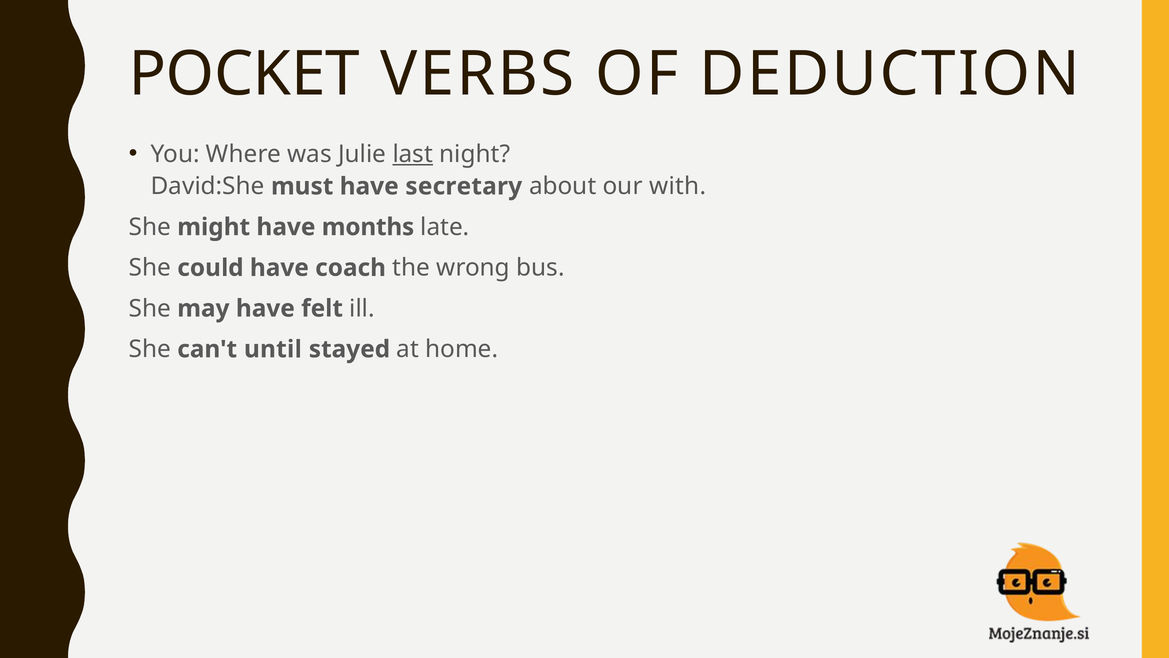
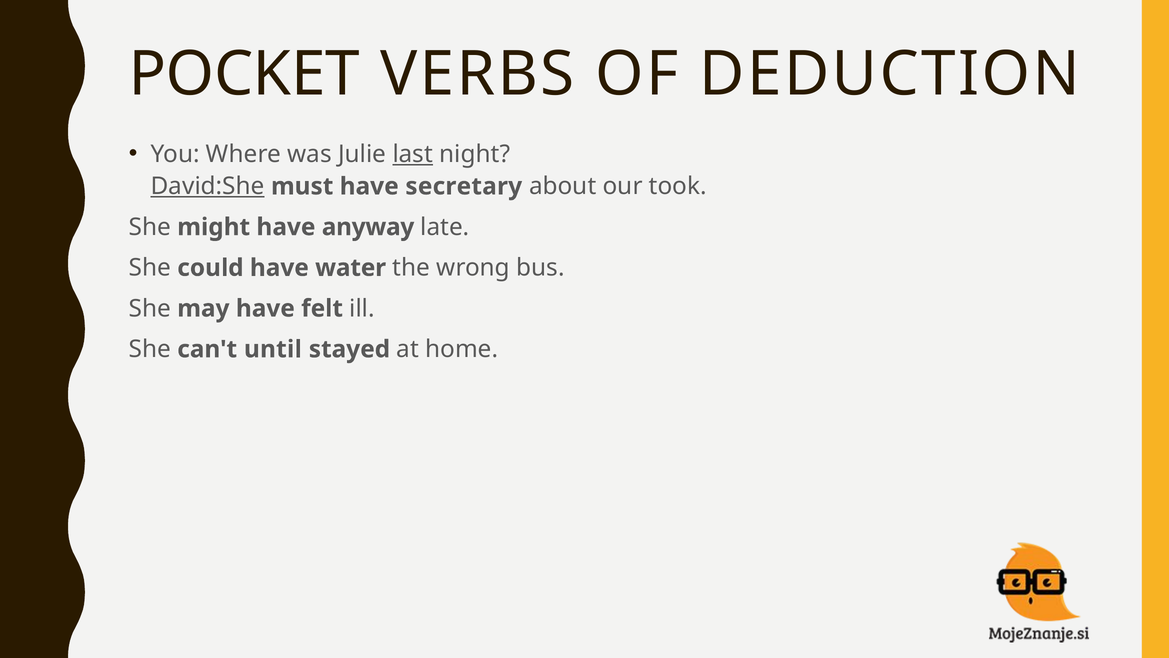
David:She underline: none -> present
with: with -> took
months: months -> anyway
coach: coach -> water
